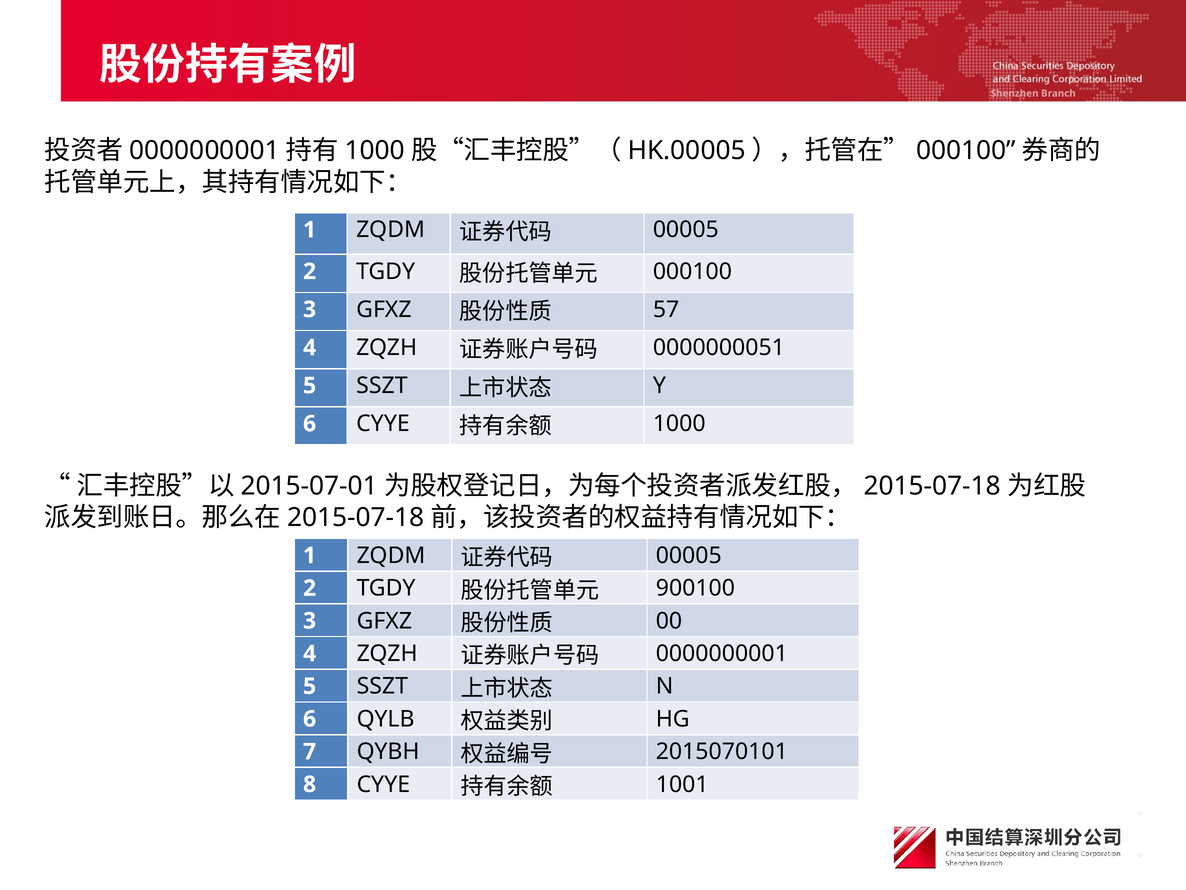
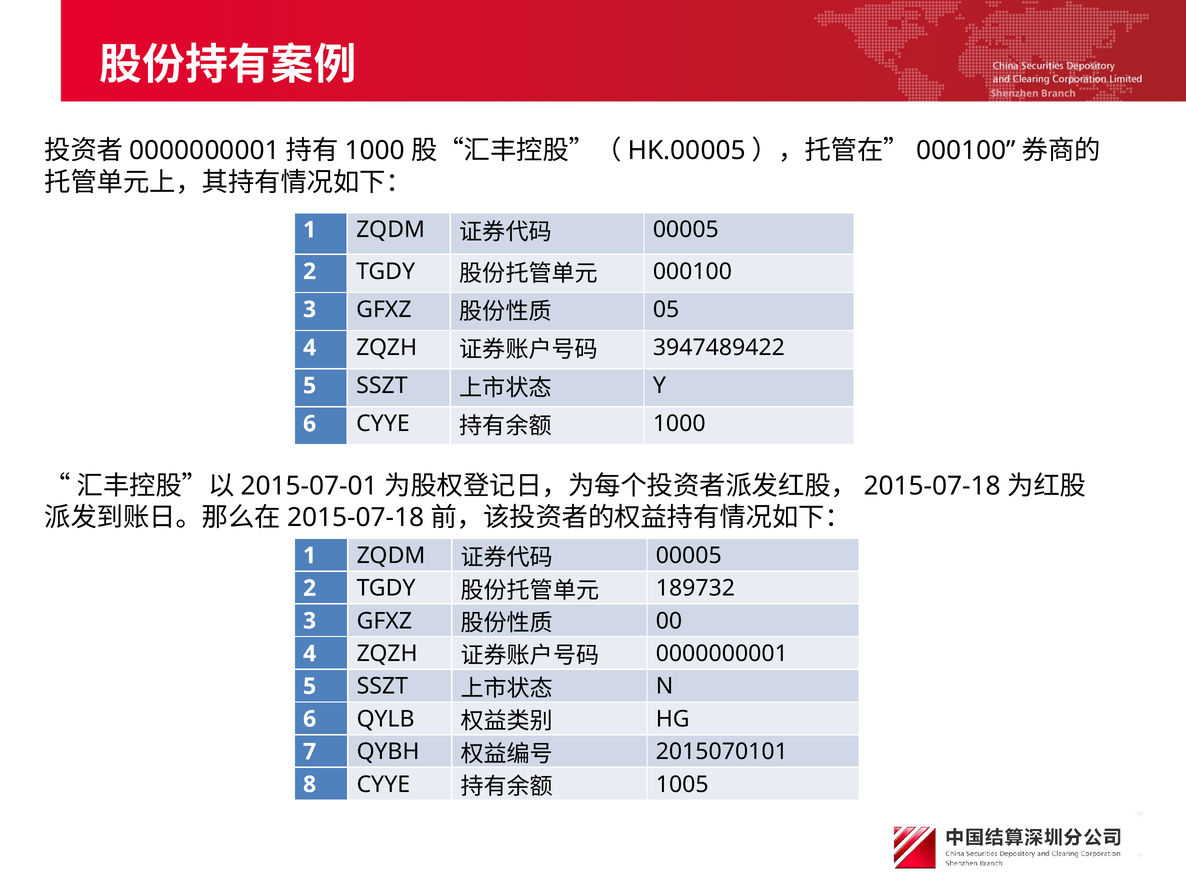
57: 57 -> 05
0000000051: 0000000051 -> 3947489422
900100: 900100 -> 189732
1001: 1001 -> 1005
